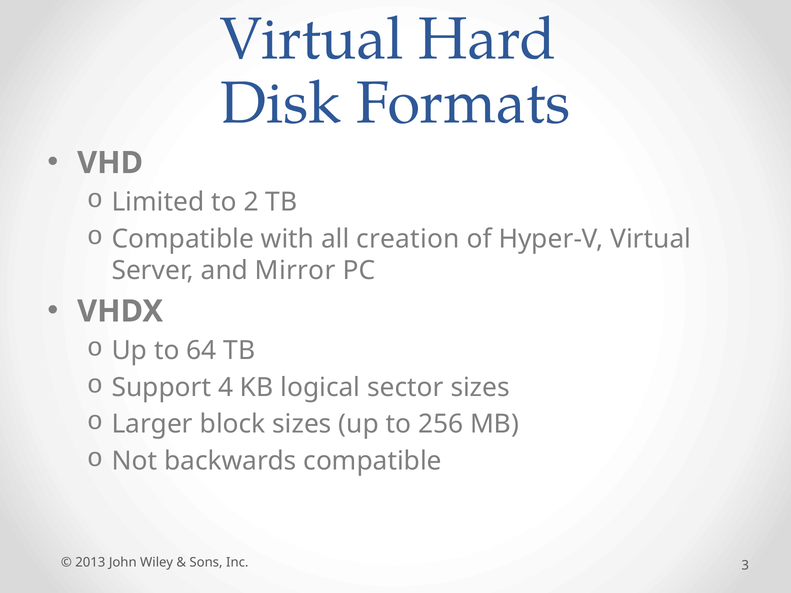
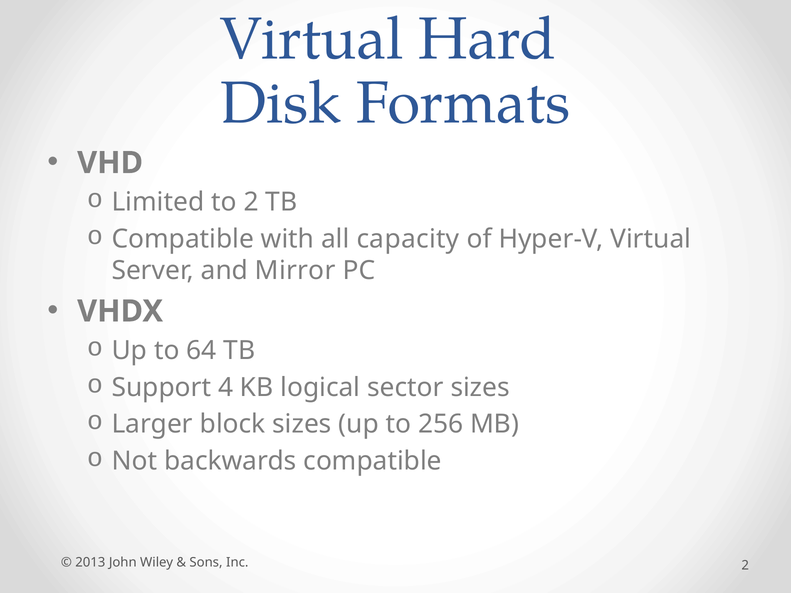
creation: creation -> capacity
Inc 3: 3 -> 2
